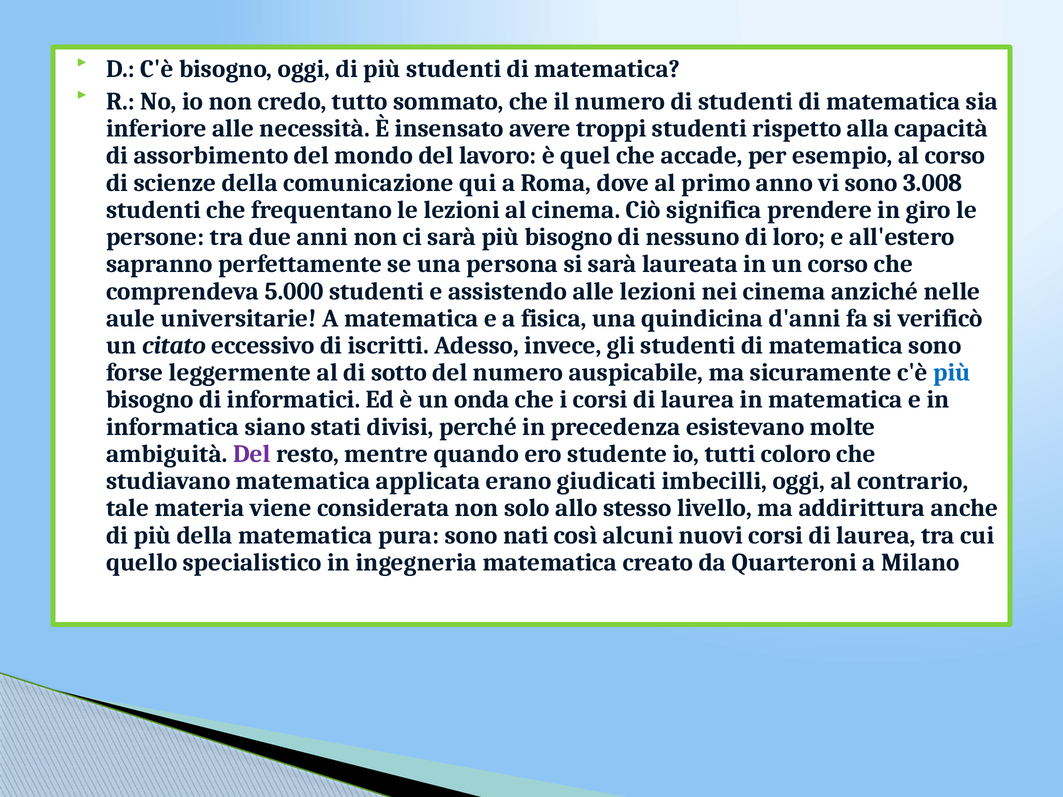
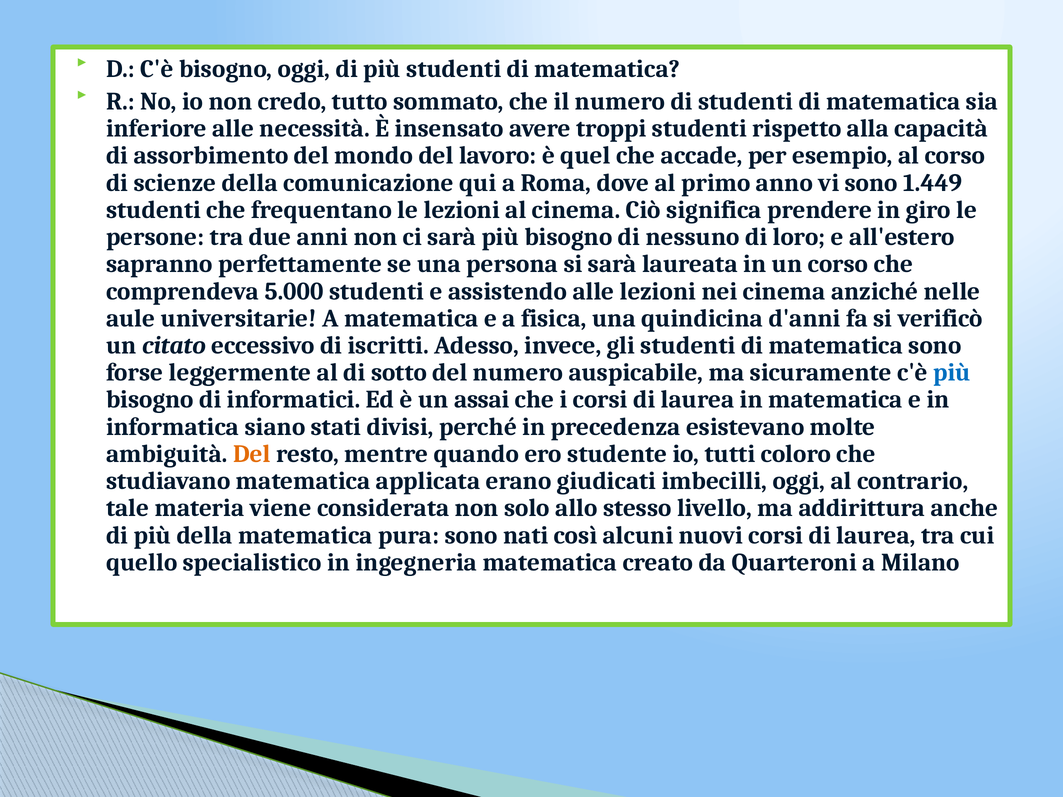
3.008: 3.008 -> 1.449
onda: onda -> assai
Del at (252, 454) colour: purple -> orange
